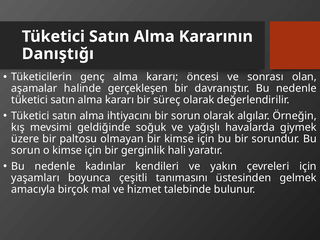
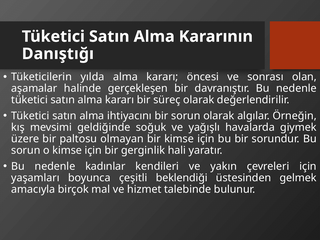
genç: genç -> yılda
tanımasını: tanımasını -> beklendiği
